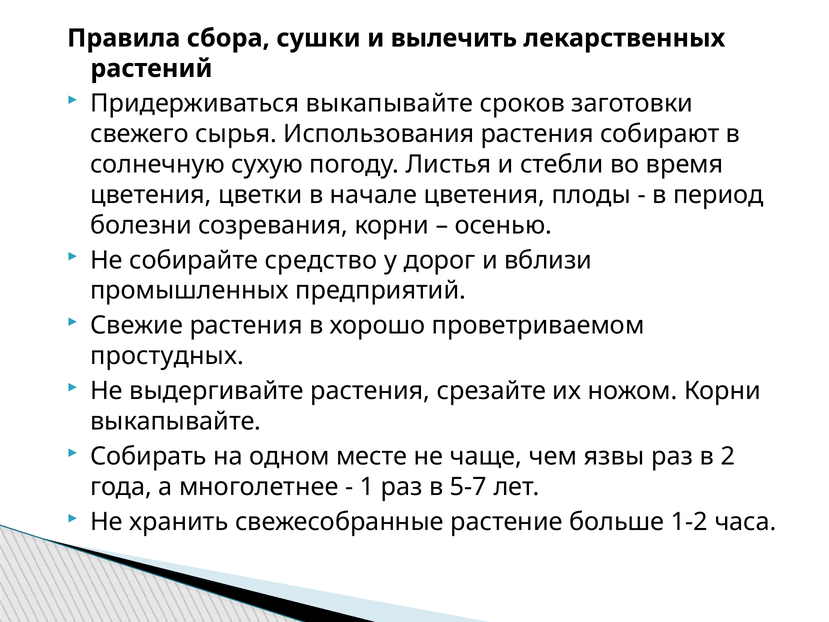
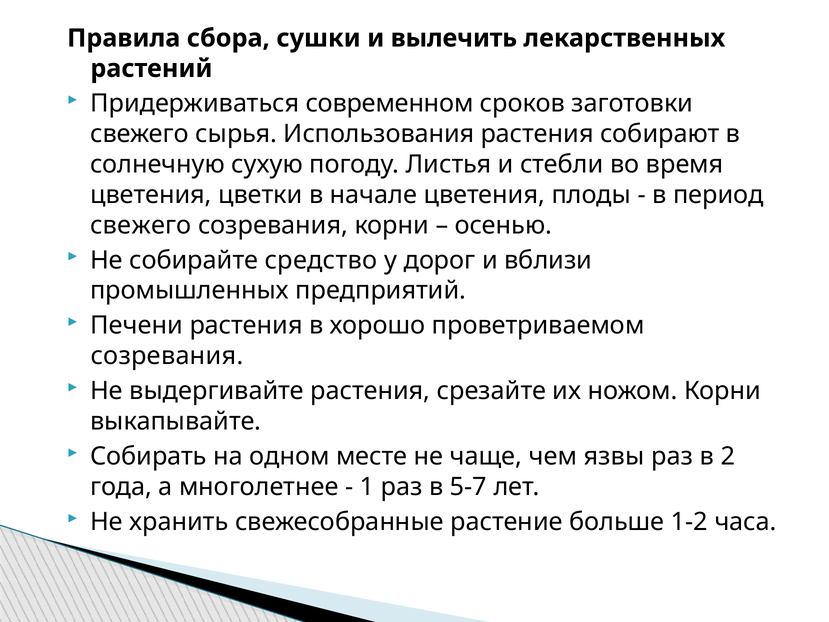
Придерживаться выкапывайте: выкапывайте -> современном
болезни at (141, 225): болезни -> свежего
Свежие: Свежие -> Печени
простудных at (167, 356): простудных -> созревания
